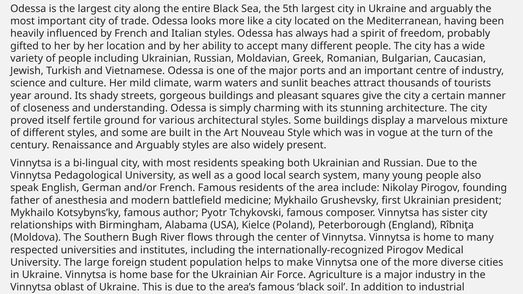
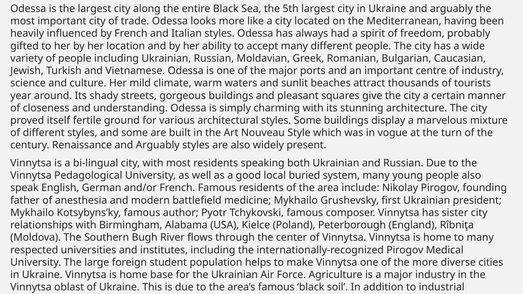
search: search -> buried
